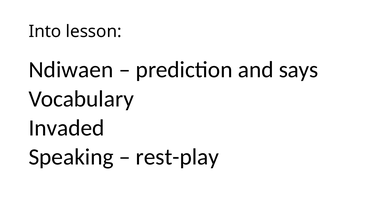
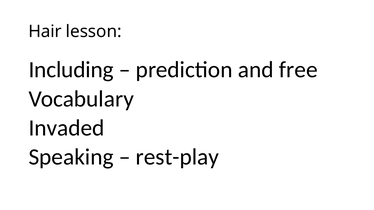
Into: Into -> Hair
Ndiwaen: Ndiwaen -> Including
says: says -> free
